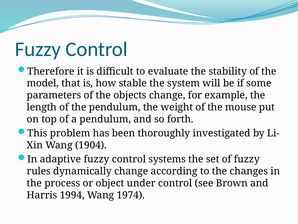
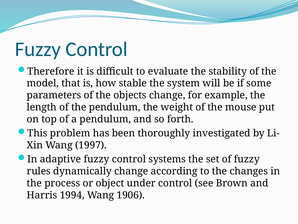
1904: 1904 -> 1997
1974: 1974 -> 1906
